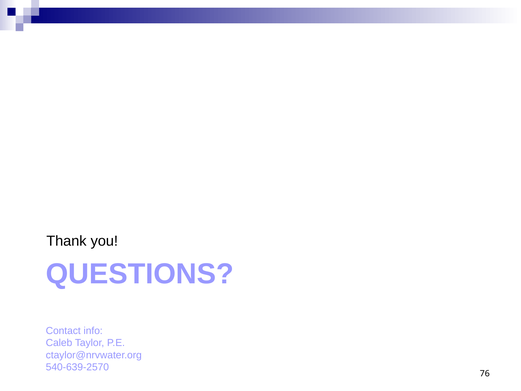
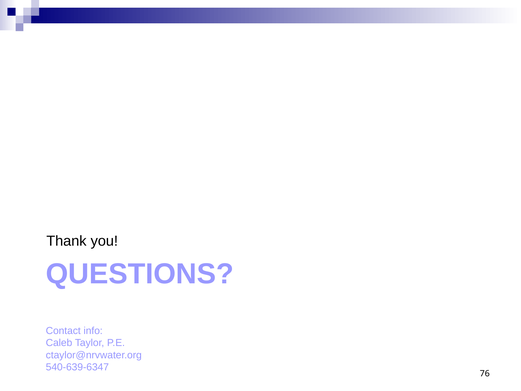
540-639-2570: 540-639-2570 -> 540-639-6347
